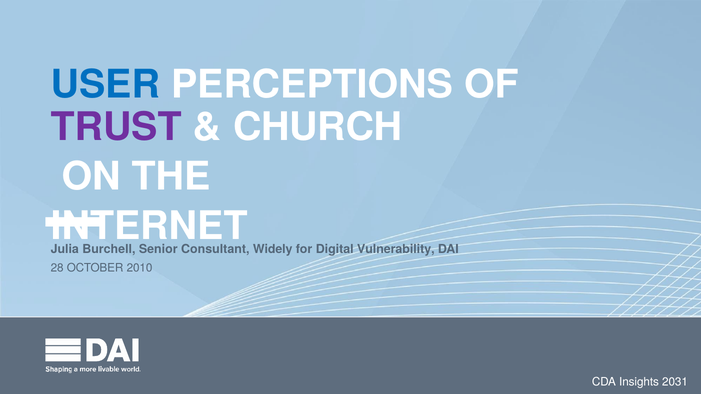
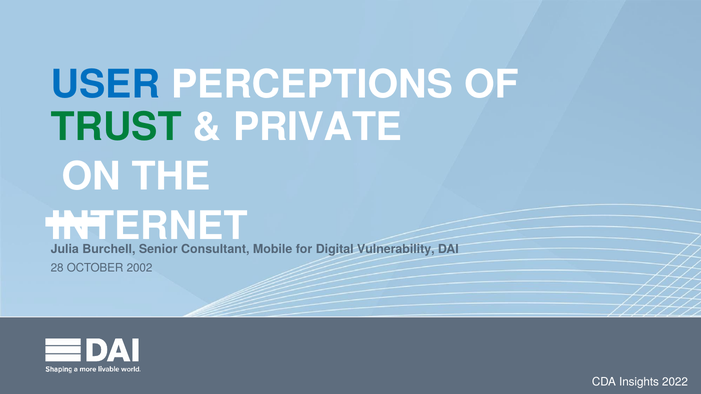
TRUST colour: purple -> green
CHURCH: CHURCH -> PRIVATE
Widely: Widely -> Mobile
2010: 2010 -> 2002
2031: 2031 -> 2022
